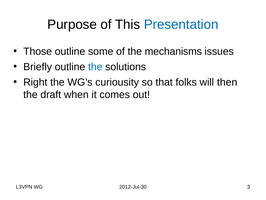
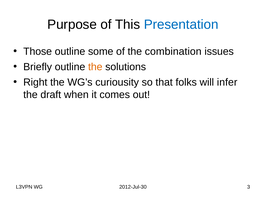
mechanisms: mechanisms -> combination
the at (95, 67) colour: blue -> orange
then: then -> infer
